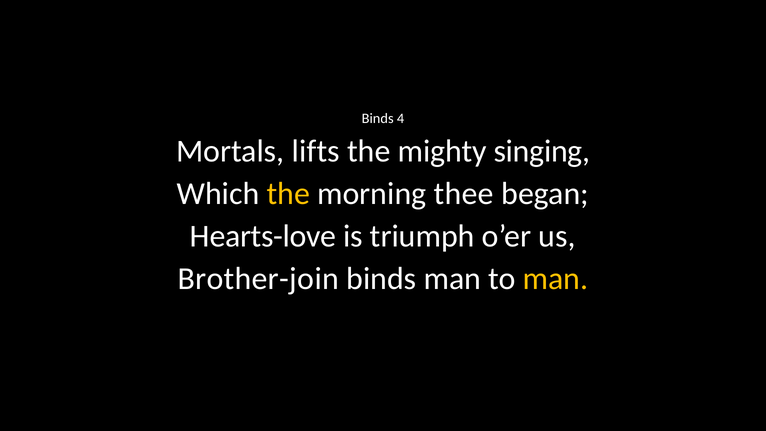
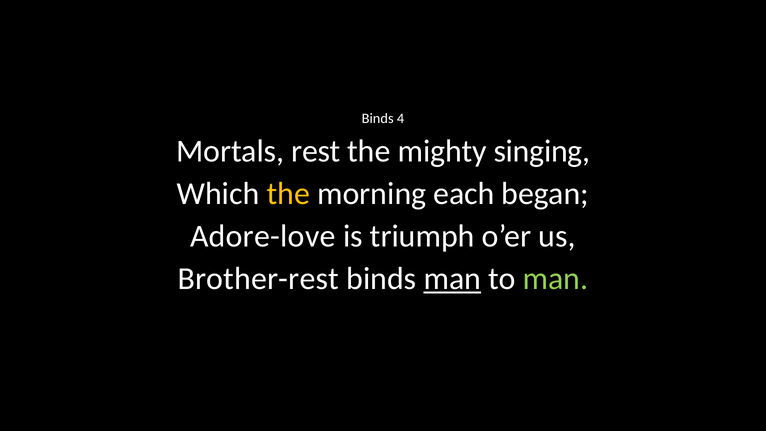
lifts: lifts -> rest
thee: thee -> each
Hearts-love: Hearts-love -> Adore-love
Brother-join: Brother-join -> Brother-rest
man at (452, 279) underline: none -> present
man at (555, 279) colour: yellow -> light green
